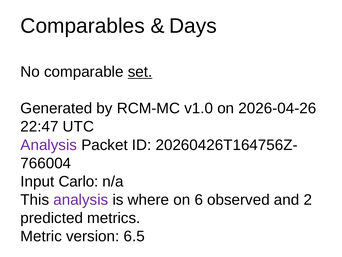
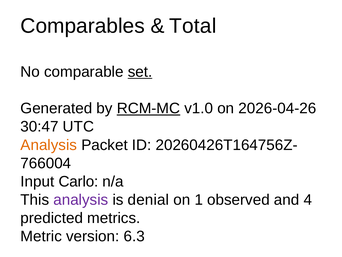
Days: Days -> Total
RCM-MC underline: none -> present
22:47: 22:47 -> 30:47
Analysis at (49, 145) colour: purple -> orange
where: where -> denial
6: 6 -> 1
2: 2 -> 4
6.5: 6.5 -> 6.3
